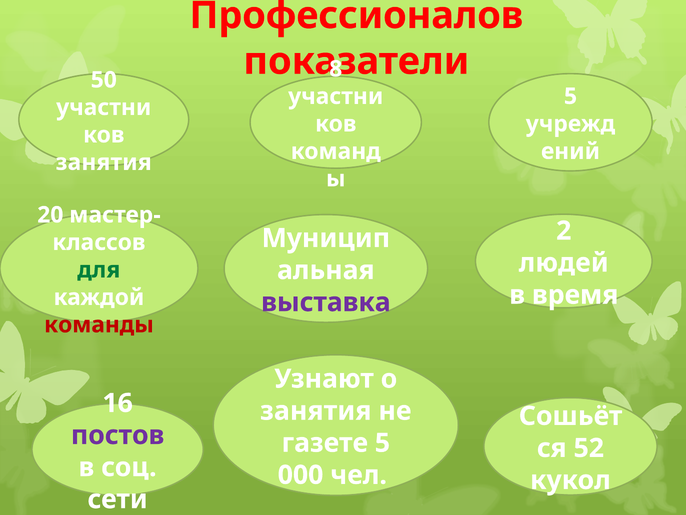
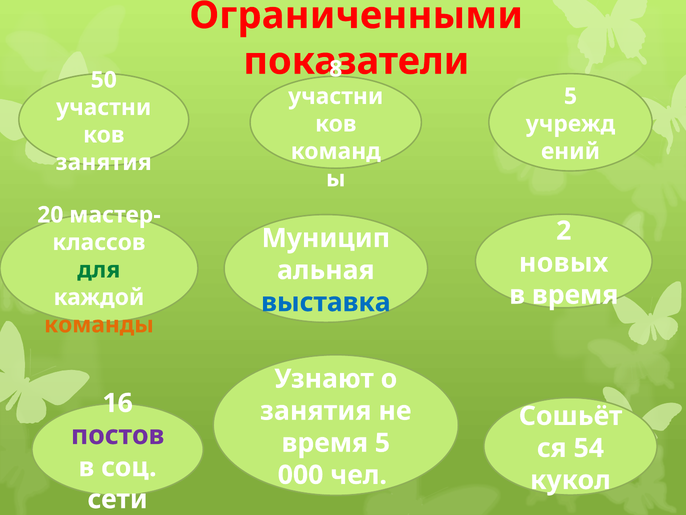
Профессионалов: Профессионалов -> Ограниченными
людей: людей -> новых
выставка colour: purple -> blue
команды colour: red -> orange
газете at (325, 443): газете -> время
52: 52 -> 54
